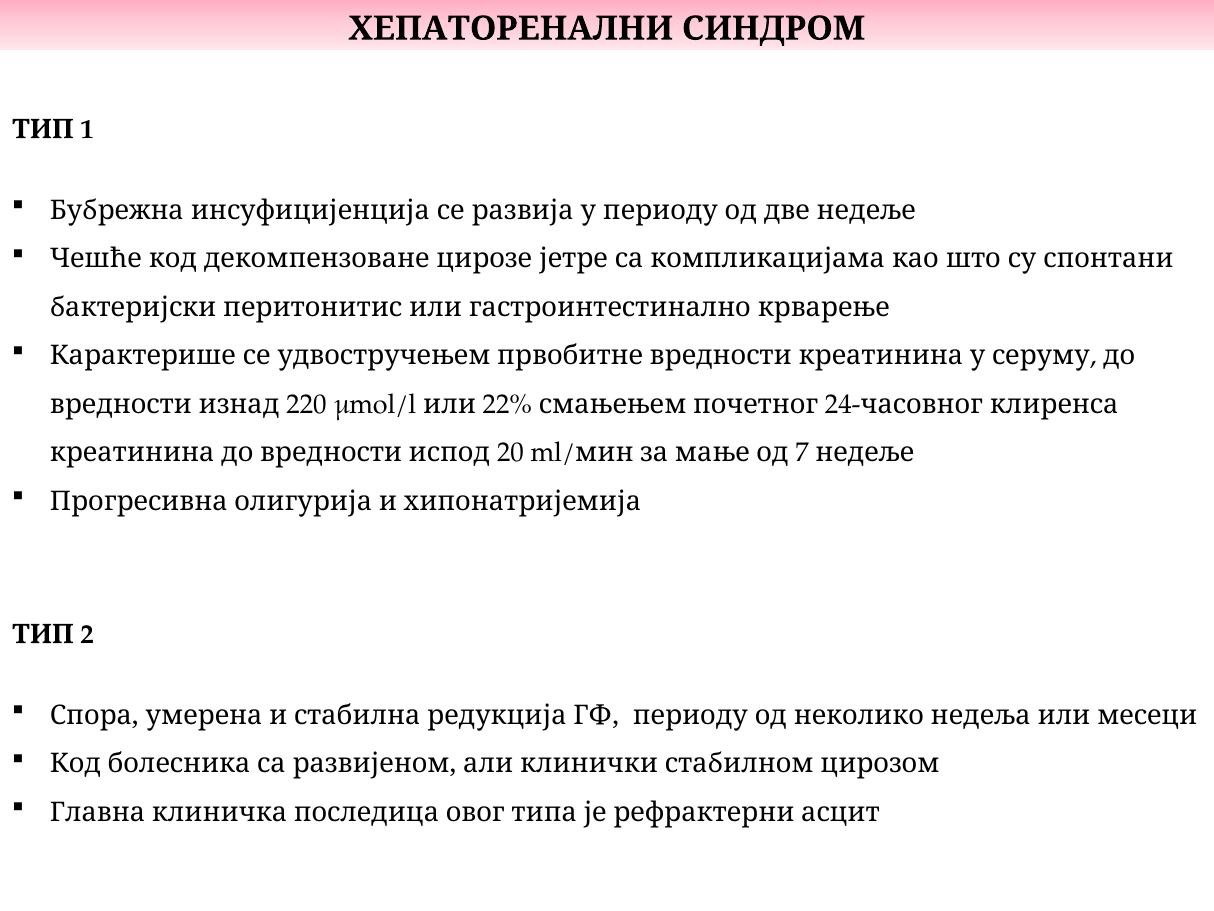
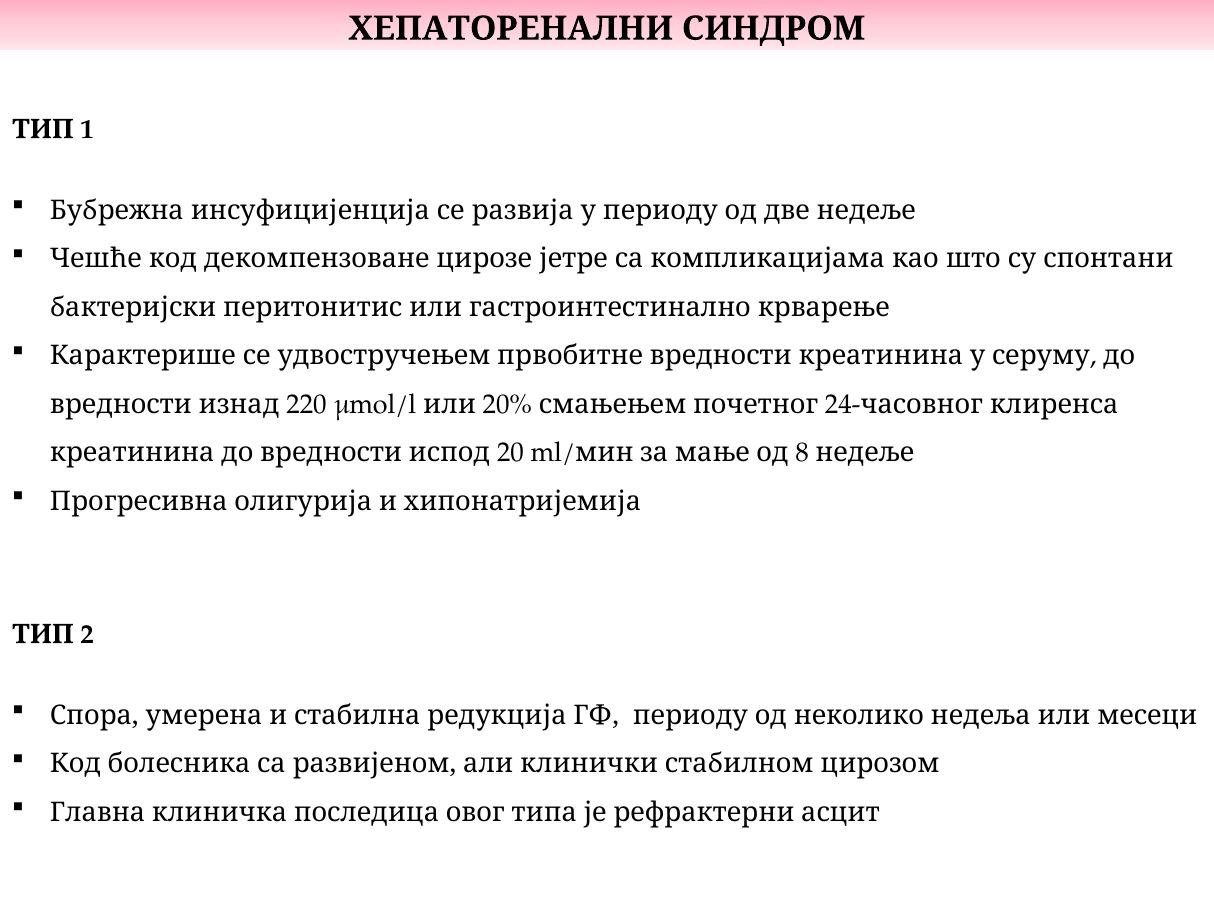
22%: 22% -> 20%
7: 7 -> 8
